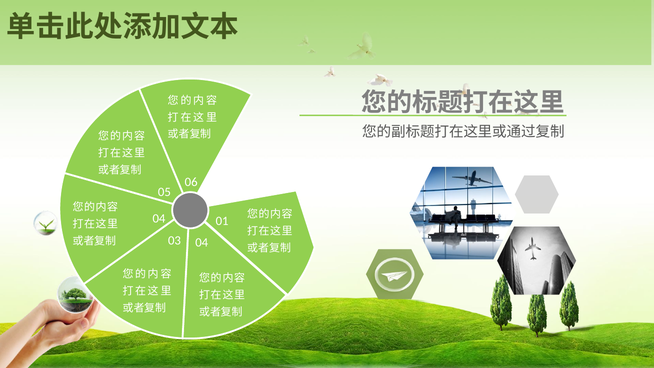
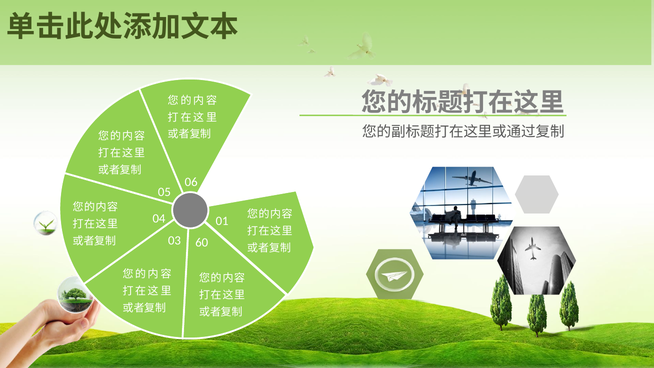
03 04: 04 -> 60
